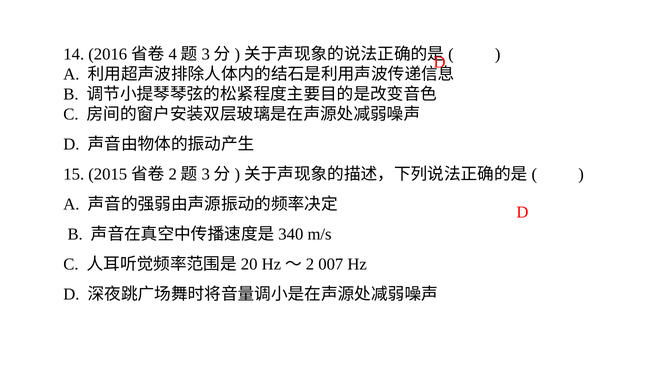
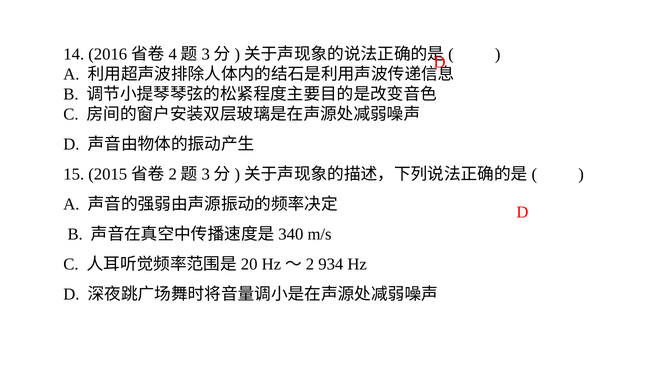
007: 007 -> 934
